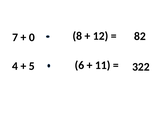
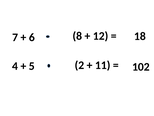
0: 0 -> 6
82: 82 -> 18
6: 6 -> 2
322: 322 -> 102
